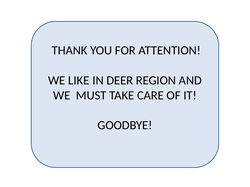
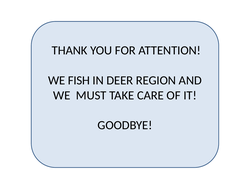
LIKE: LIKE -> FISH
